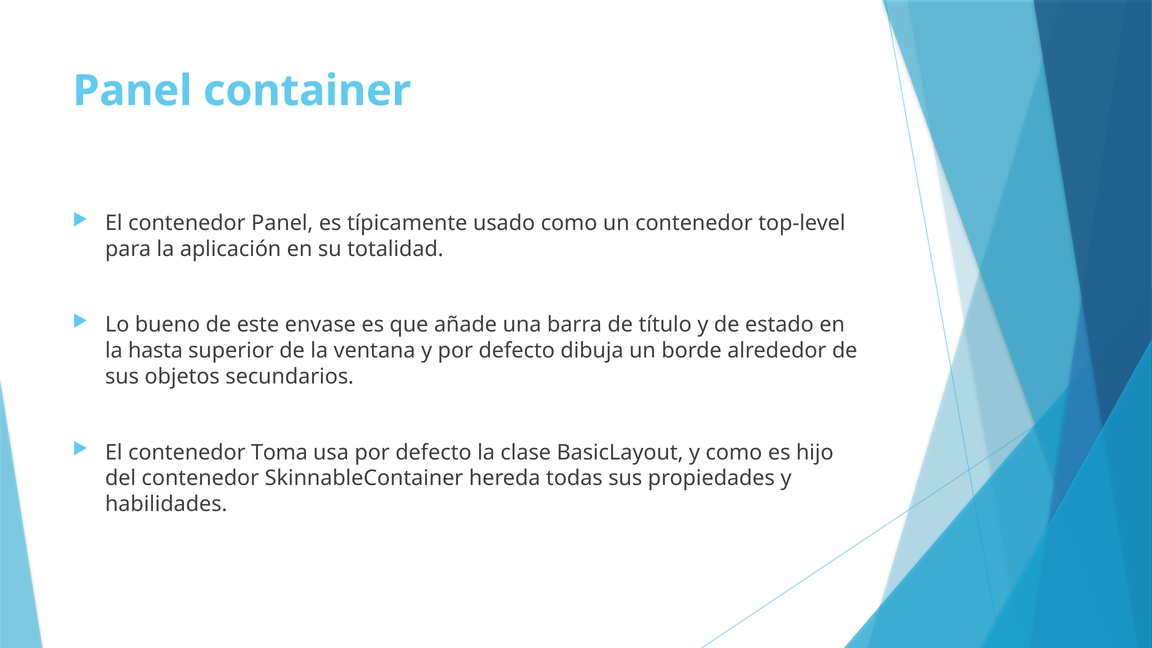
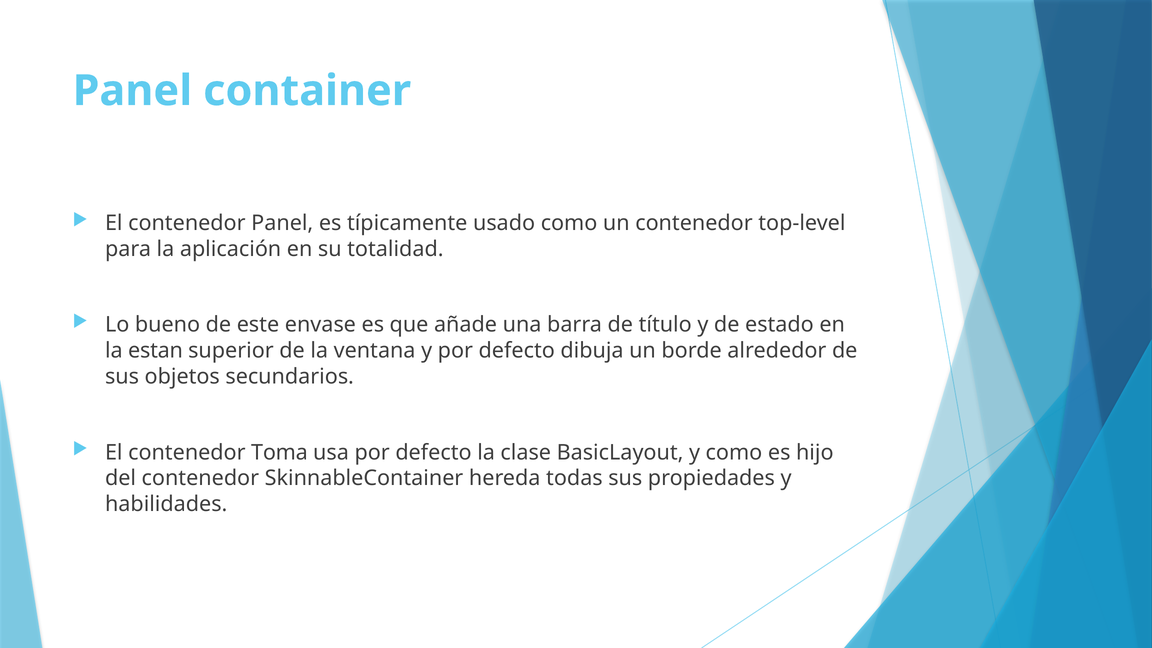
hasta: hasta -> estan
